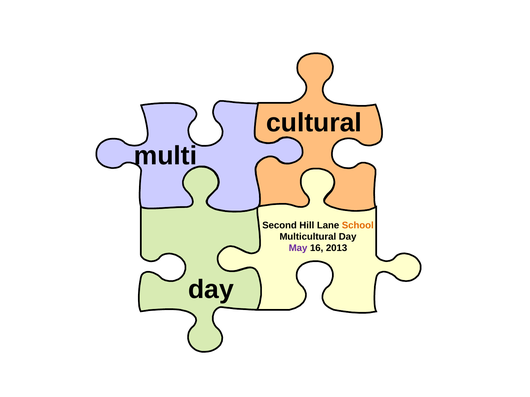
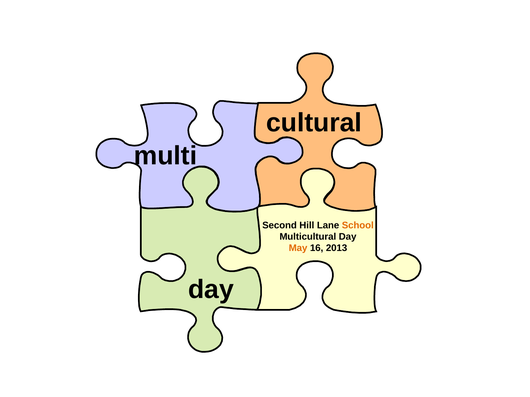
May colour: purple -> orange
